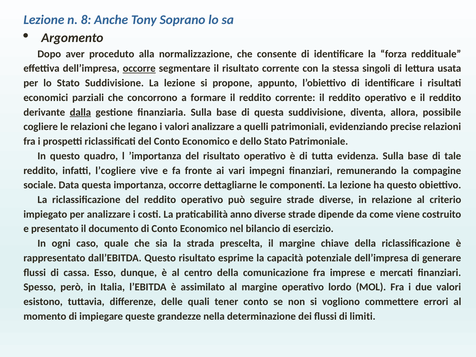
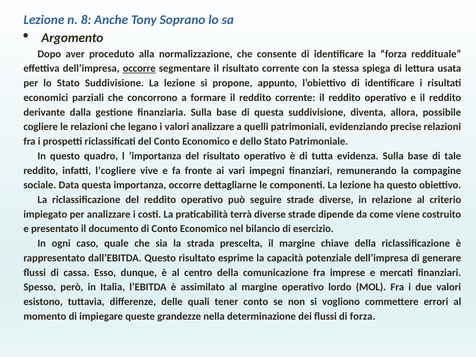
singoli: singoli -> spiega
dalla underline: present -> none
anno: anno -> terrà
di limiti: limiti -> forza
